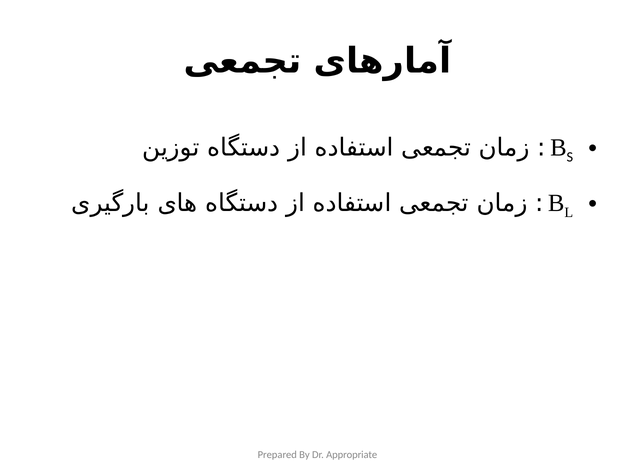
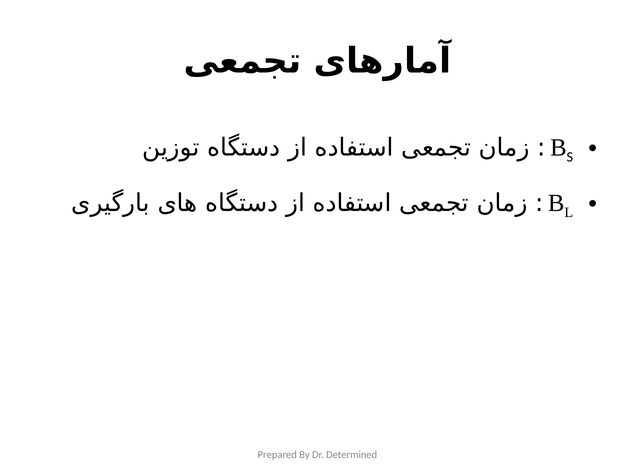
Appropriate: Appropriate -> Determined
